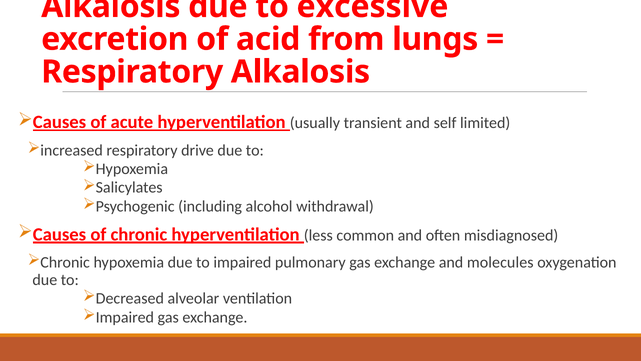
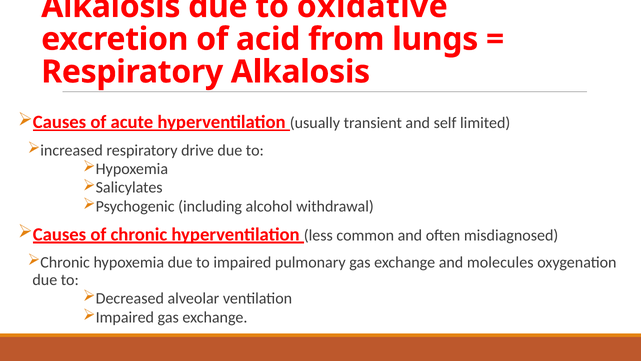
excessive: excessive -> oxidative
